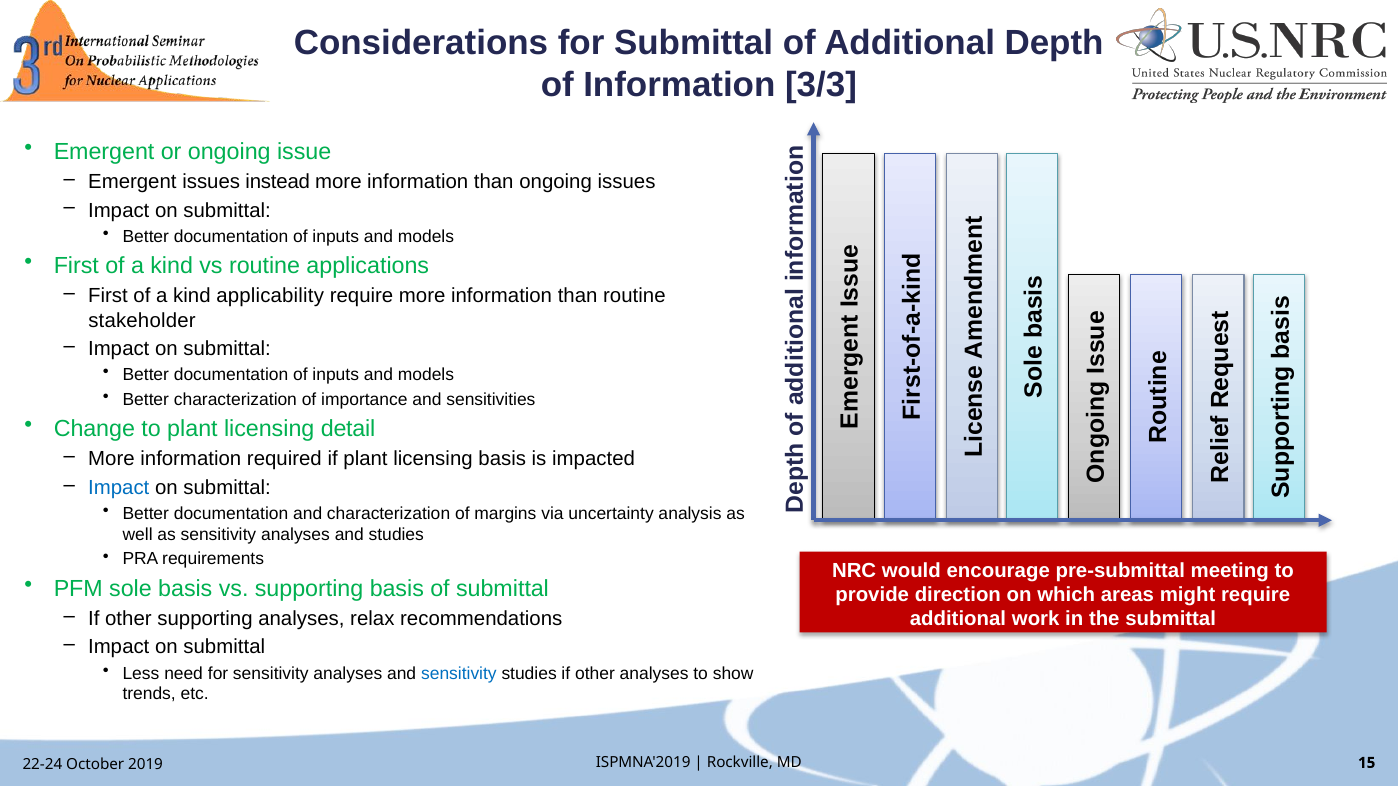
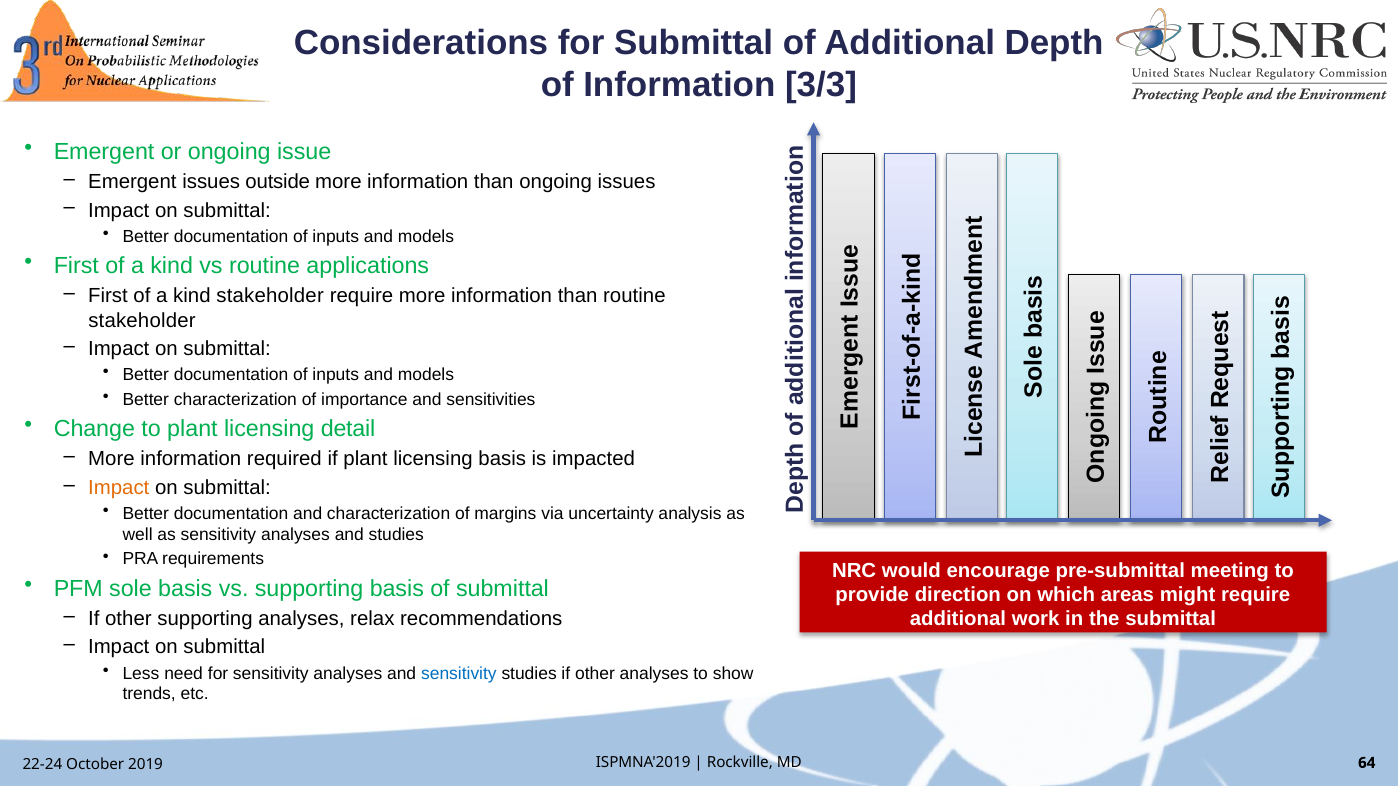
instead: instead -> outside
kind applicability: applicability -> stakeholder
Impact at (119, 488) colour: blue -> orange
15: 15 -> 64
